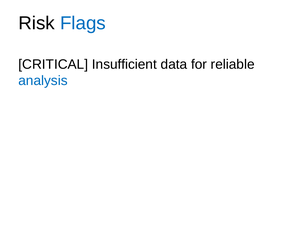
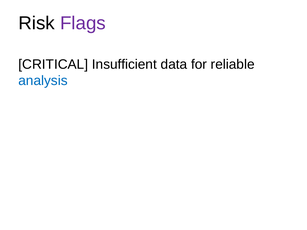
Flags colour: blue -> purple
